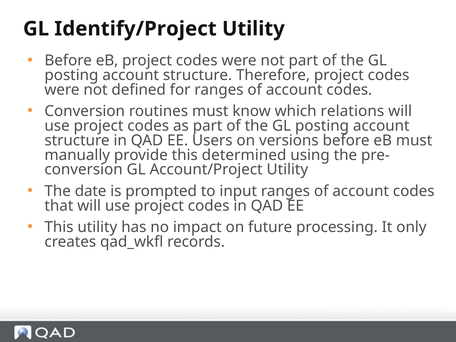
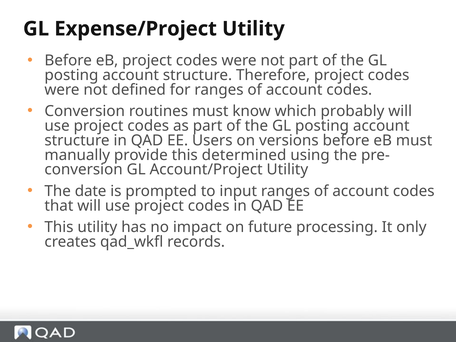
Identify/Project: Identify/Project -> Expense/Project
relations: relations -> probably
